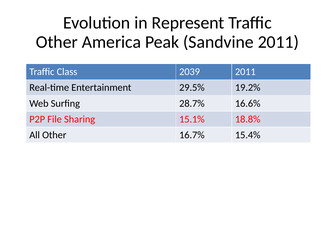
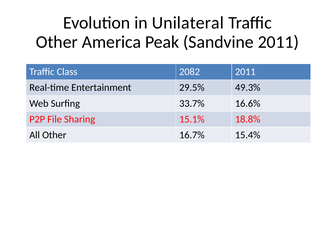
Represent: Represent -> Unilateral
2039: 2039 -> 2082
19.2%: 19.2% -> 49.3%
28.7%: 28.7% -> 33.7%
